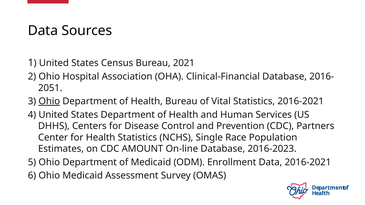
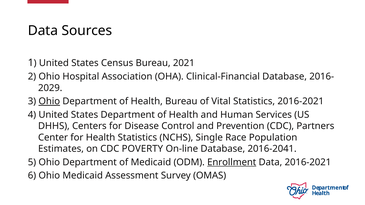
2051: 2051 -> 2029
AMOUNT: AMOUNT -> POVERTY
2016-2023: 2016-2023 -> 2016-2041
Enrollment underline: none -> present
